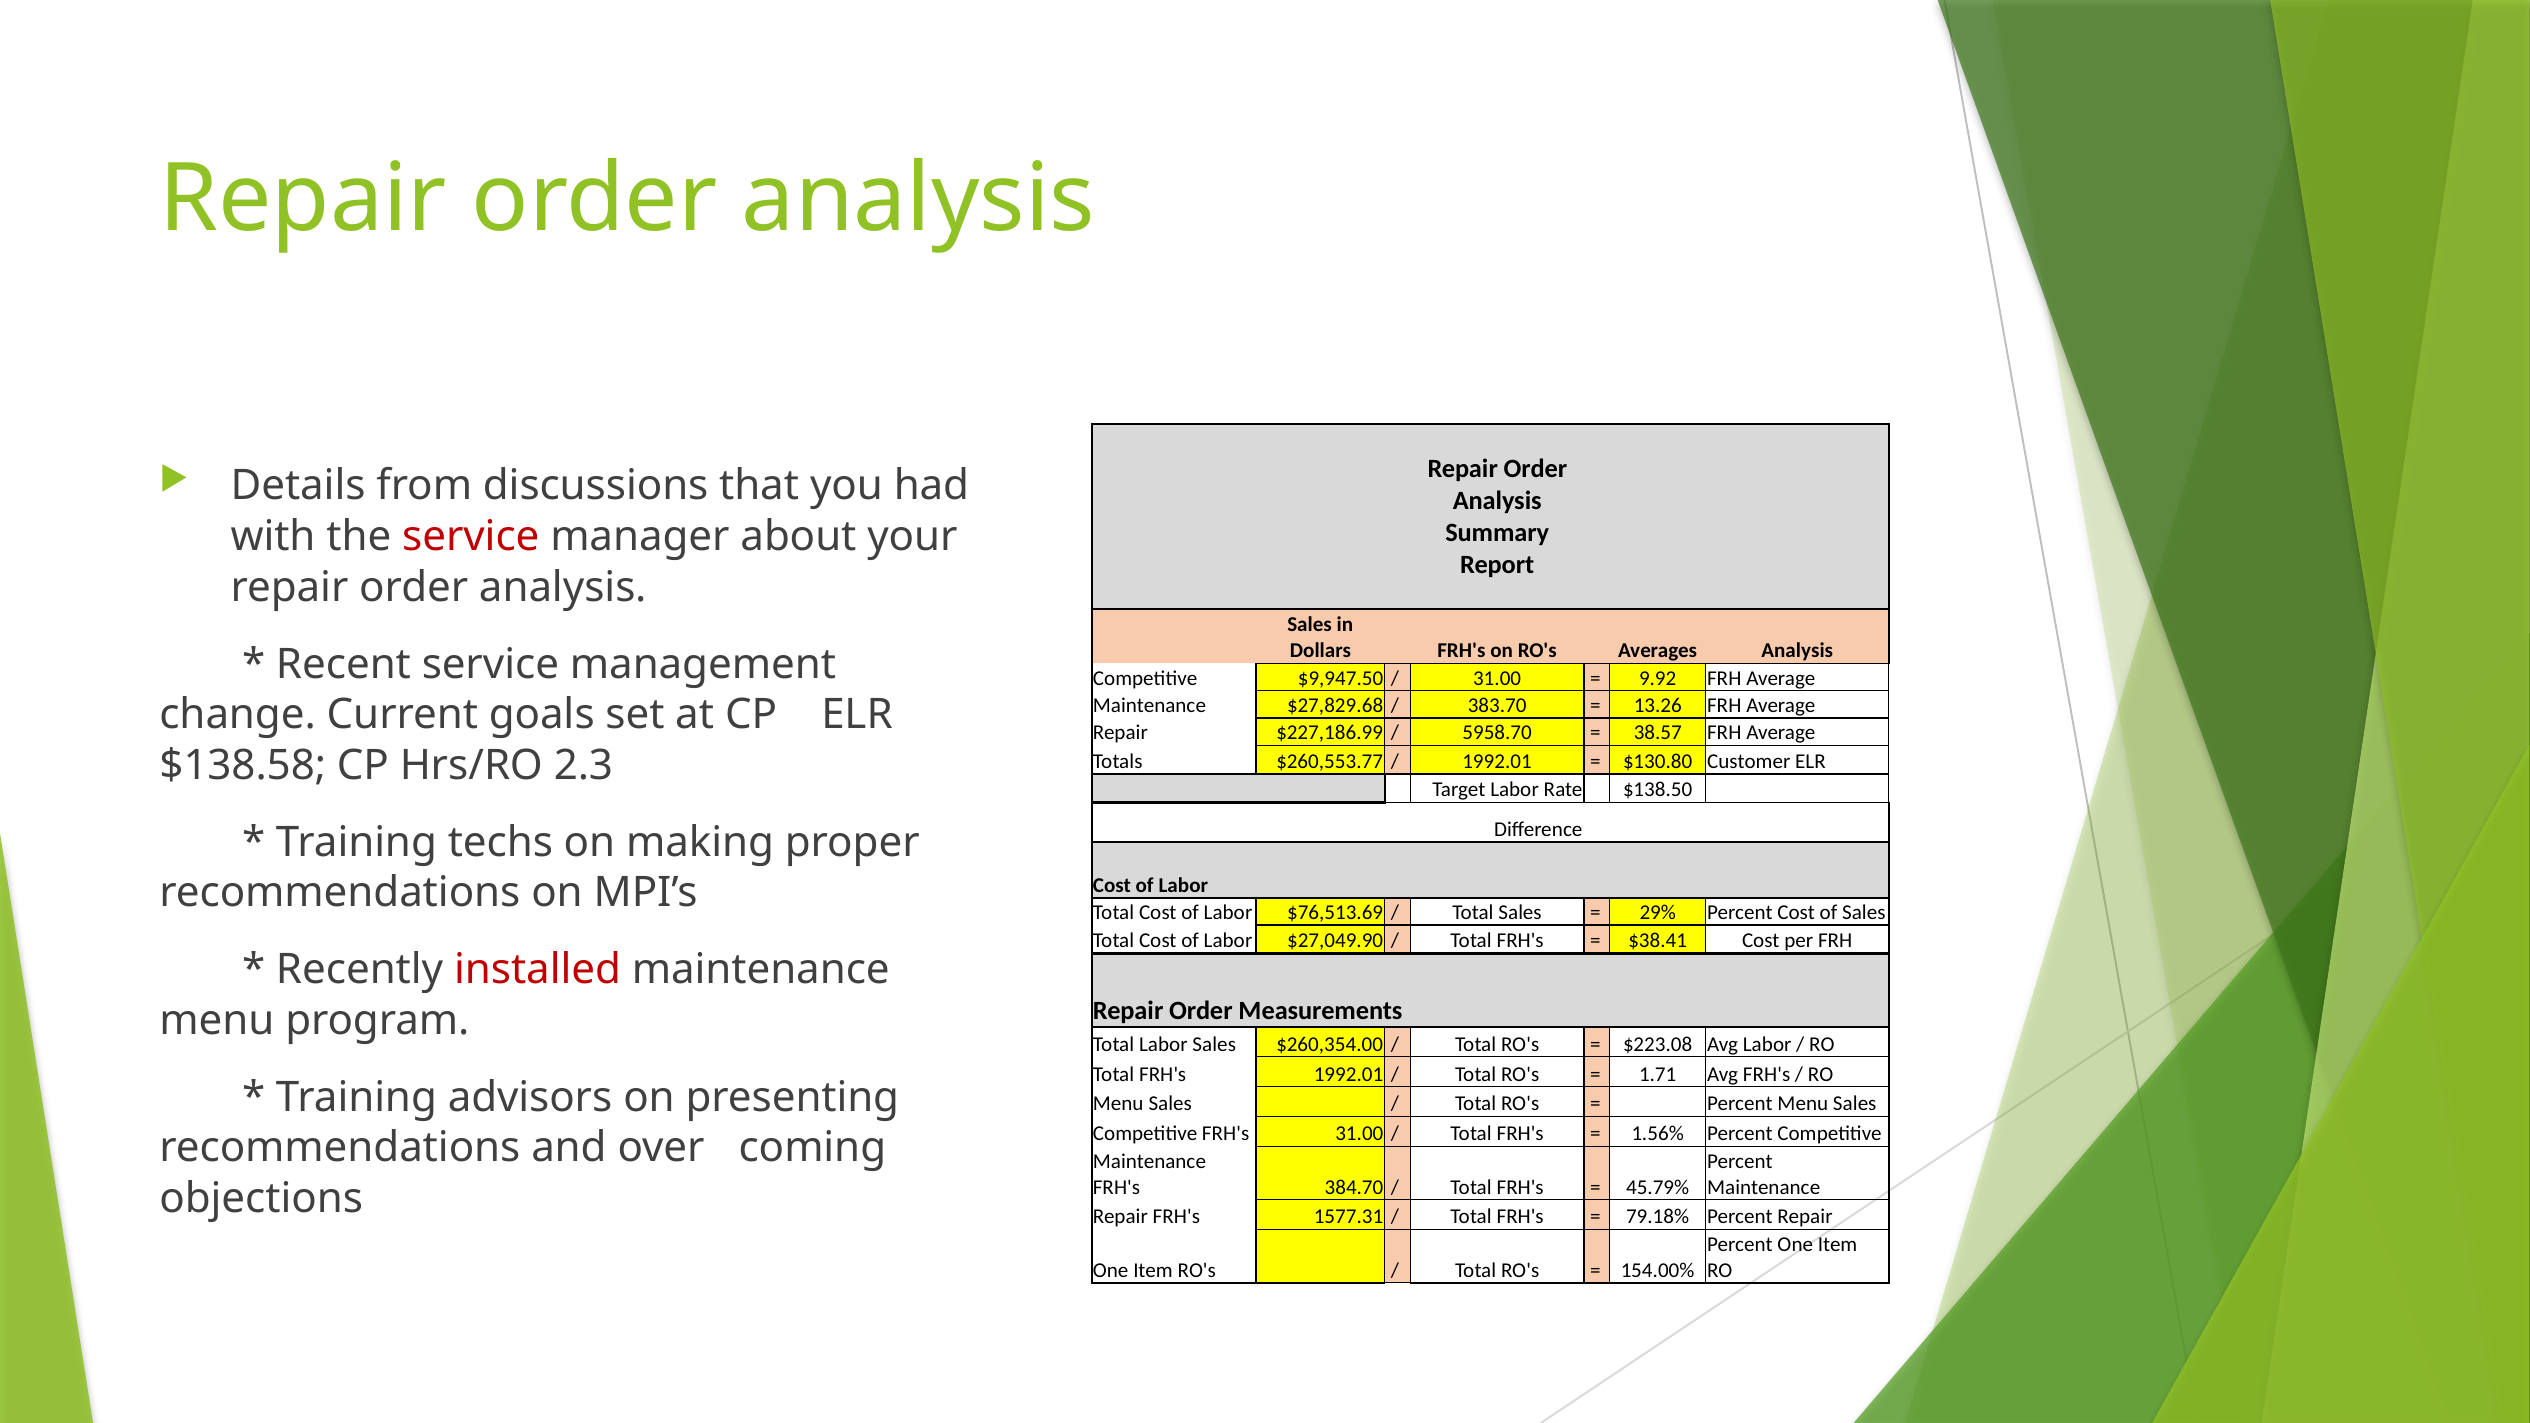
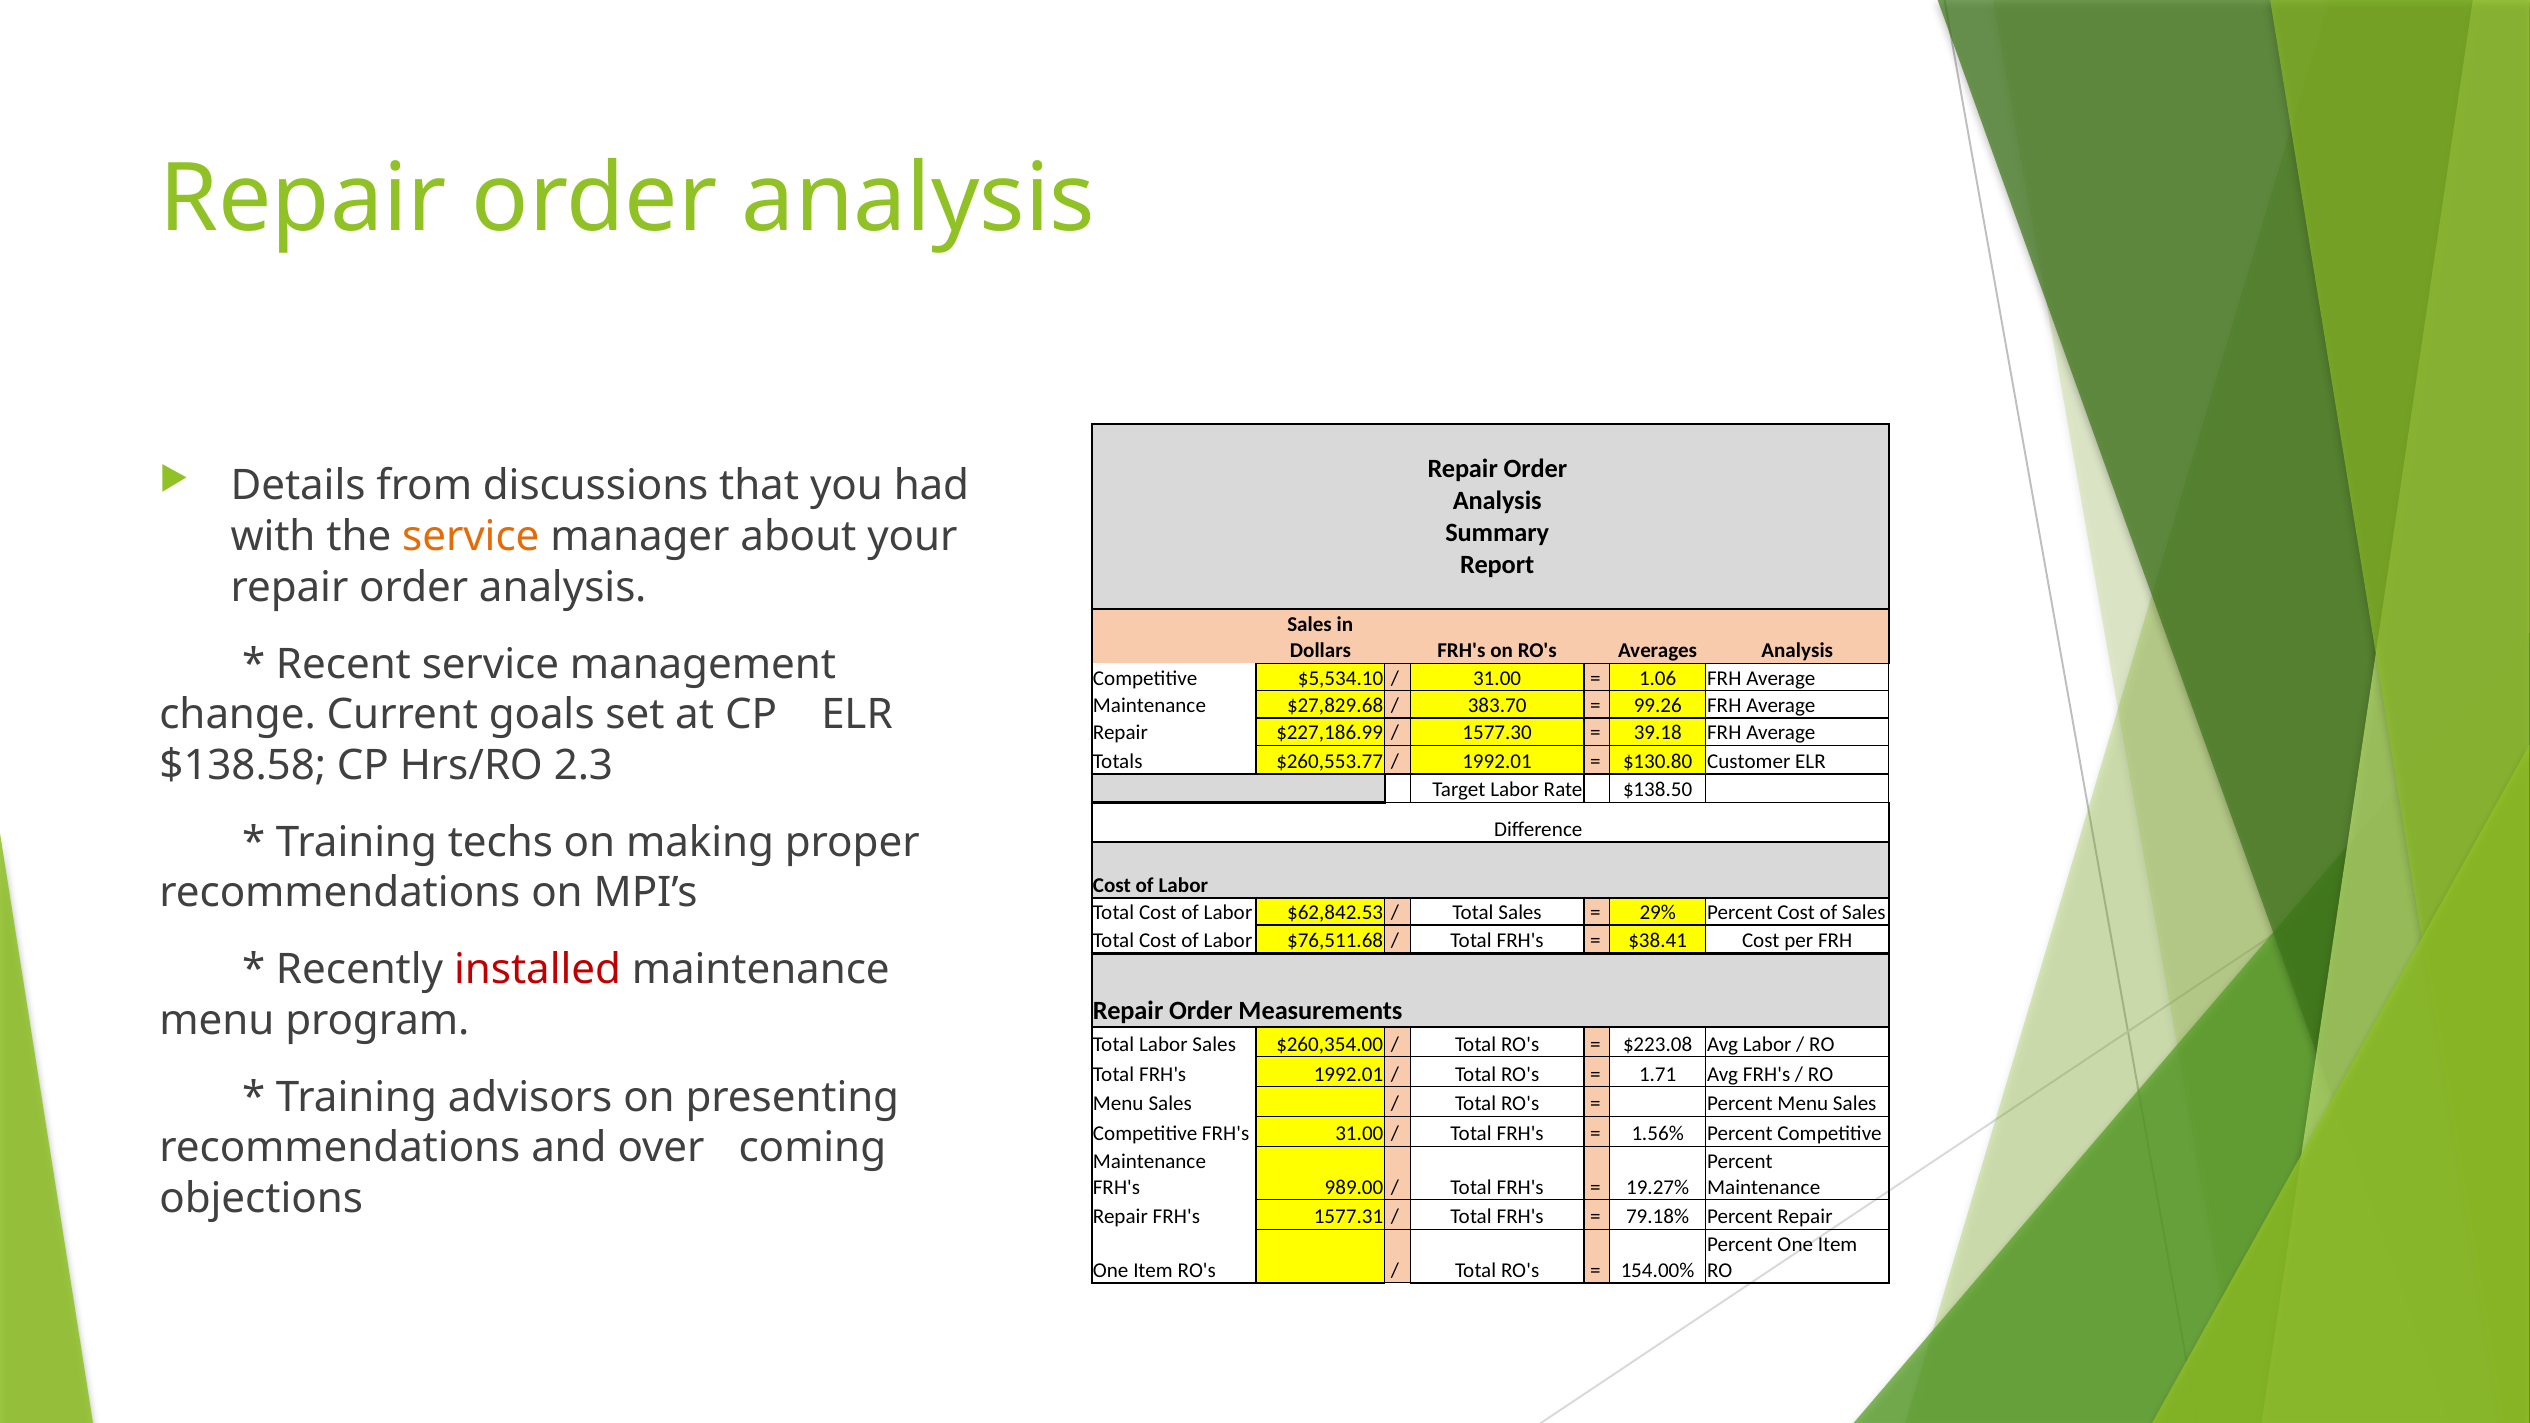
service at (471, 537) colour: red -> orange
$9,947.50: $9,947.50 -> $5,534.10
9.92: 9.92 -> 1.06
13.26: 13.26 -> 99.26
5958.70: 5958.70 -> 1577.30
38.57: 38.57 -> 39.18
$76,513.69: $76,513.69 -> $62,842.53
$27,049.90: $27,049.90 -> $76,511.68
384.70: 384.70 -> 989.00
45.79%: 45.79% -> 19.27%
